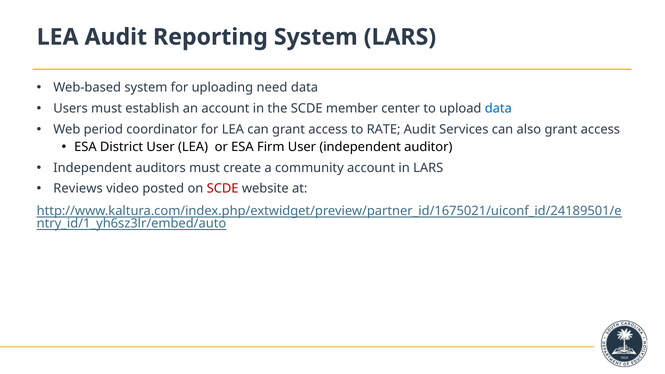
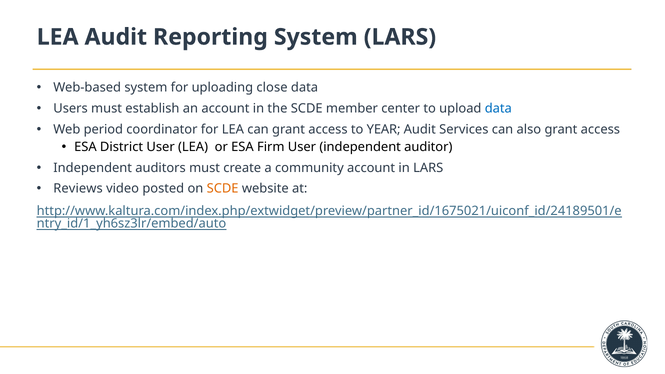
need: need -> close
RATE: RATE -> YEAR
SCDE at (223, 189) colour: red -> orange
